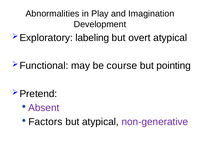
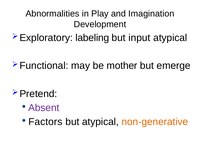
overt: overt -> input
course: course -> mother
pointing: pointing -> emerge
non-generative colour: purple -> orange
